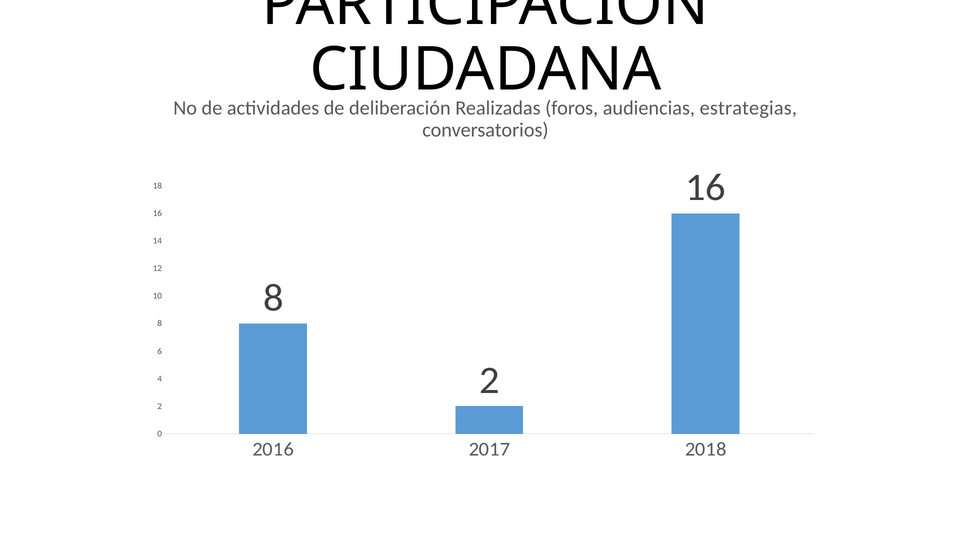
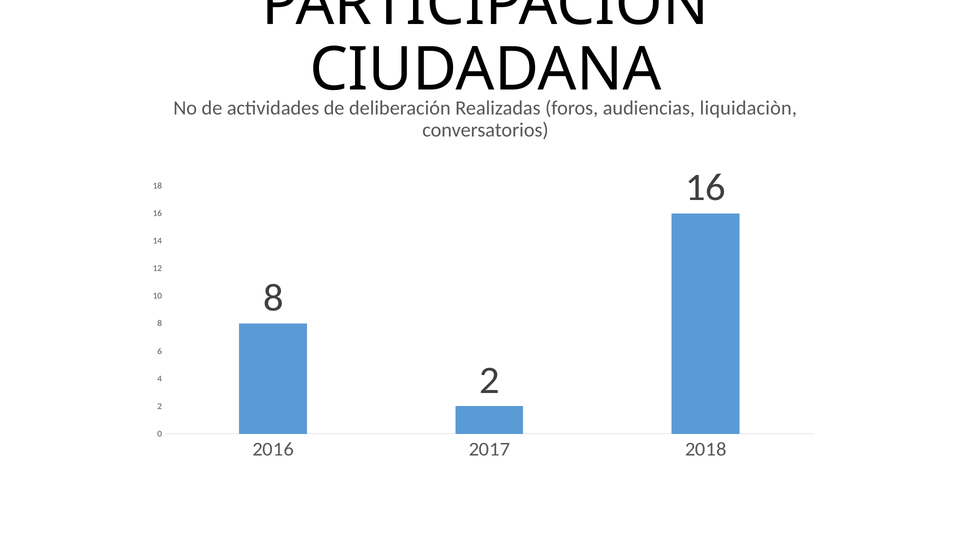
estrategias: estrategias -> liquidaciòn
